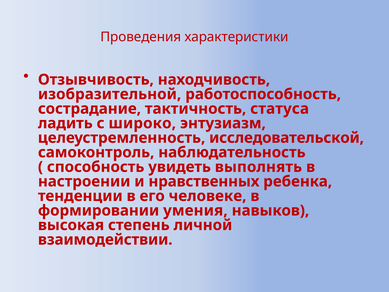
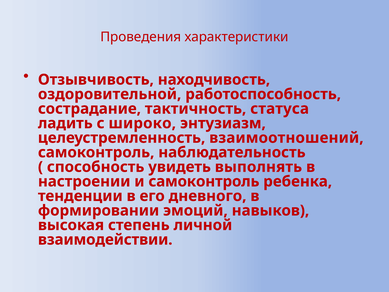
изобразительной: изобразительной -> оздоровительной
исследовательской: исследовательской -> взаимоотношений
и нравственных: нравственных -> самоконтроль
человеке: человеке -> дневного
умения: умения -> эмоций
